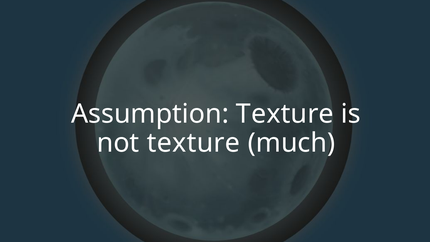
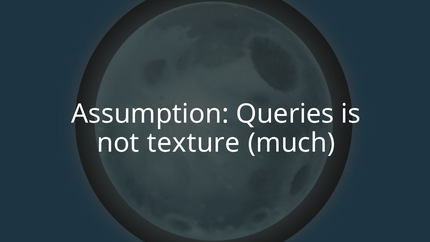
Assumption Texture: Texture -> Queries
